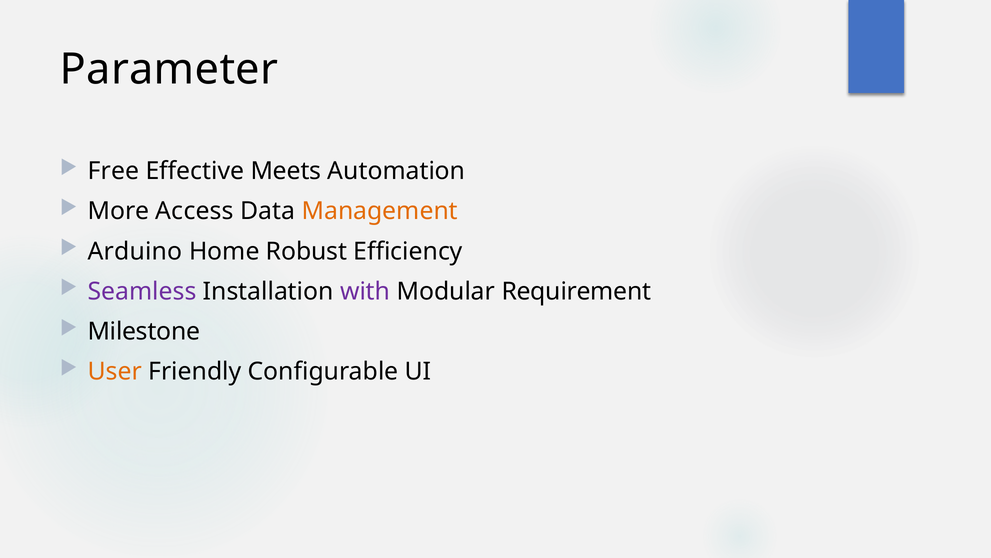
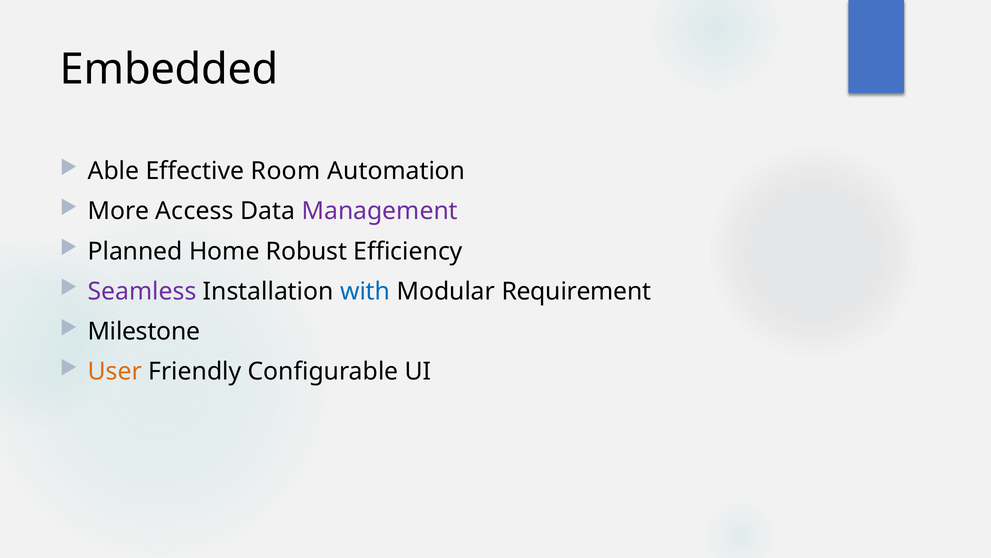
Parameter: Parameter -> Embedded
Free: Free -> Able
Meets: Meets -> Room
Management colour: orange -> purple
Arduino: Arduino -> Planned
with colour: purple -> blue
